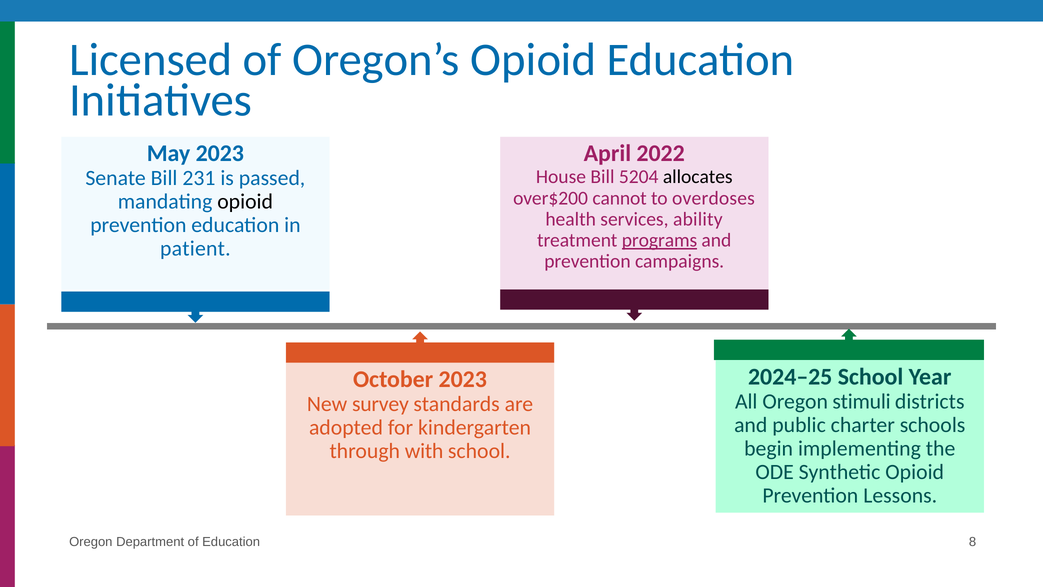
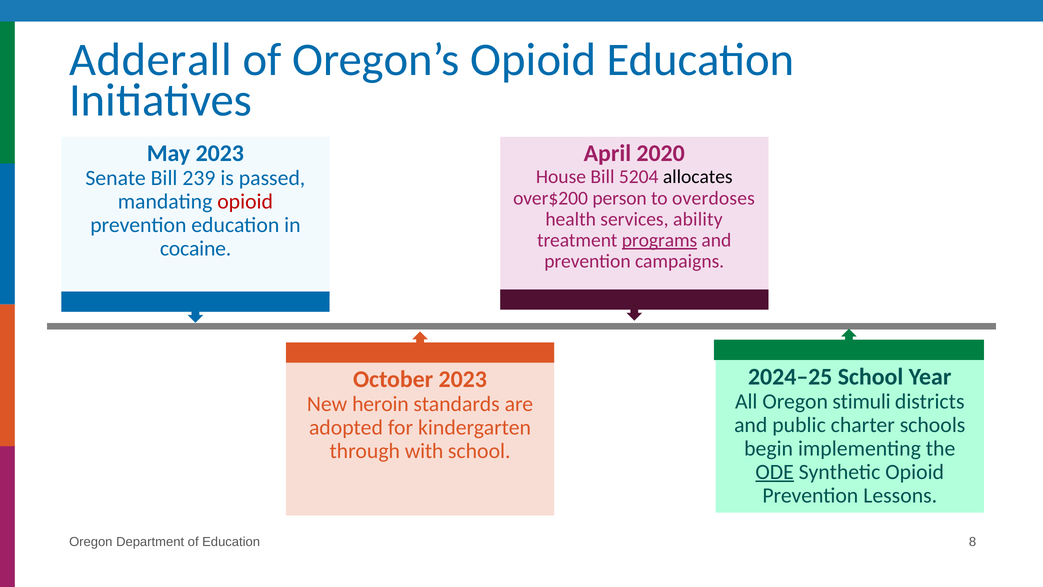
Licensed: Licensed -> Adderall
2022: 2022 -> 2020
231: 231 -> 239
cannot: cannot -> person
opioid at (245, 202) colour: black -> red
patient: patient -> cocaine
survey: survey -> heroin
ODE underline: none -> present
